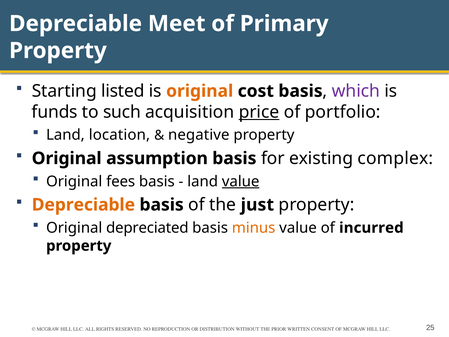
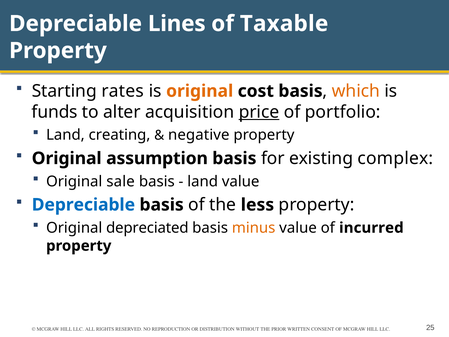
Meet: Meet -> Lines
Primary: Primary -> Taxable
listed: listed -> rates
which colour: purple -> orange
such: such -> alter
location: location -> creating
fees: fees -> sale
value at (241, 181) underline: present -> none
Depreciable at (83, 205) colour: orange -> blue
just: just -> less
